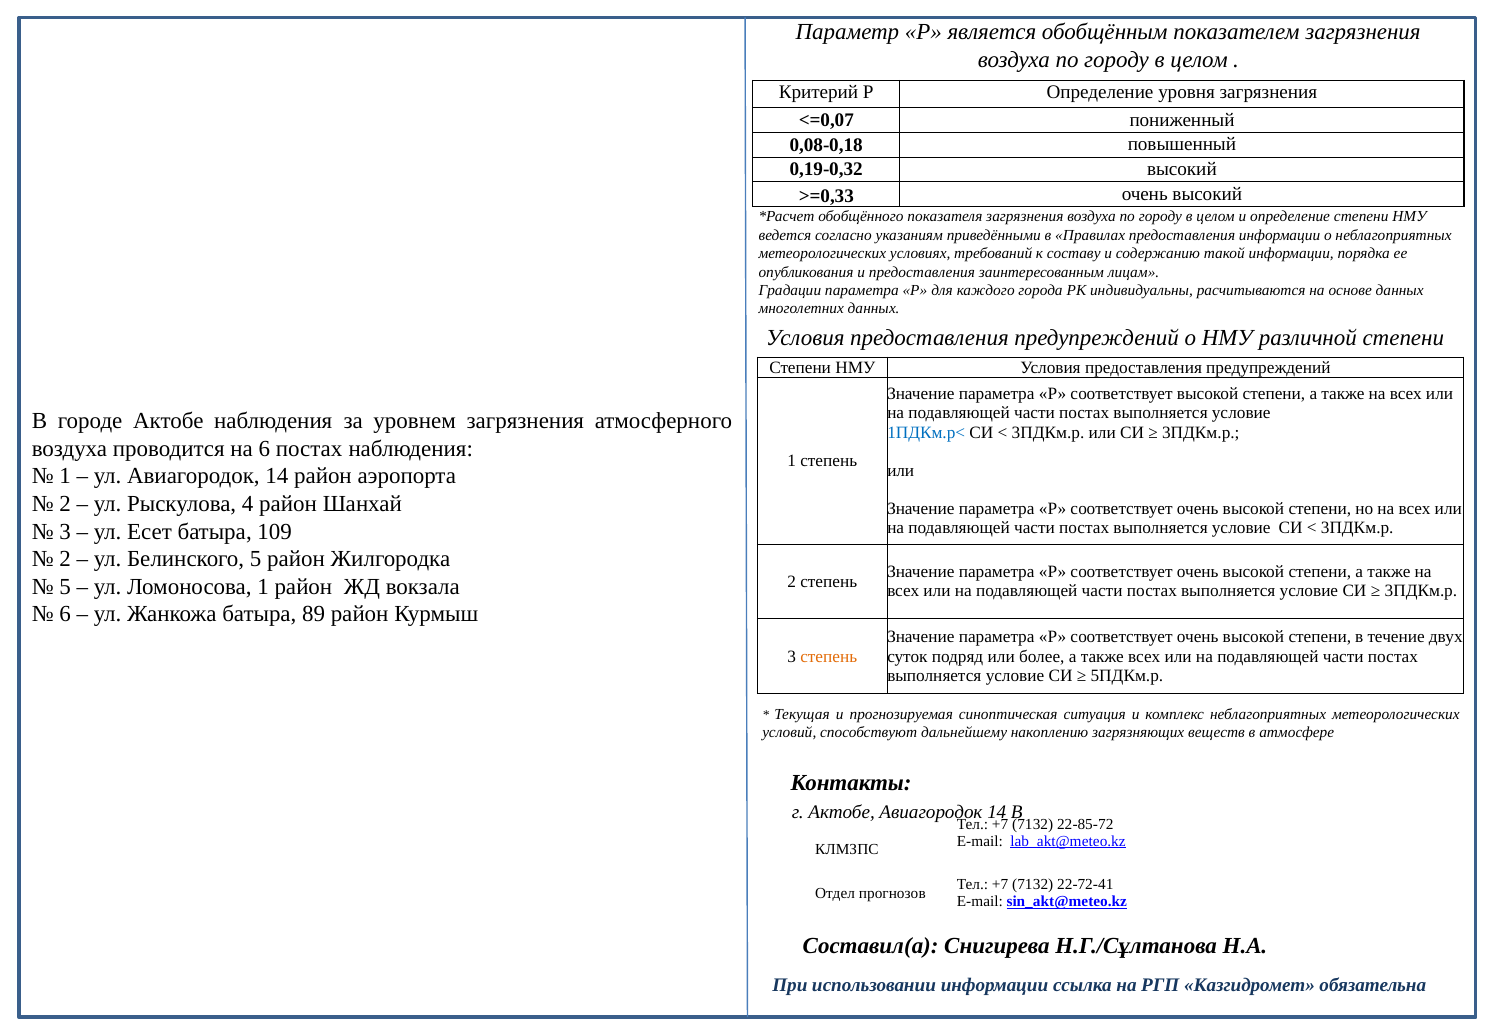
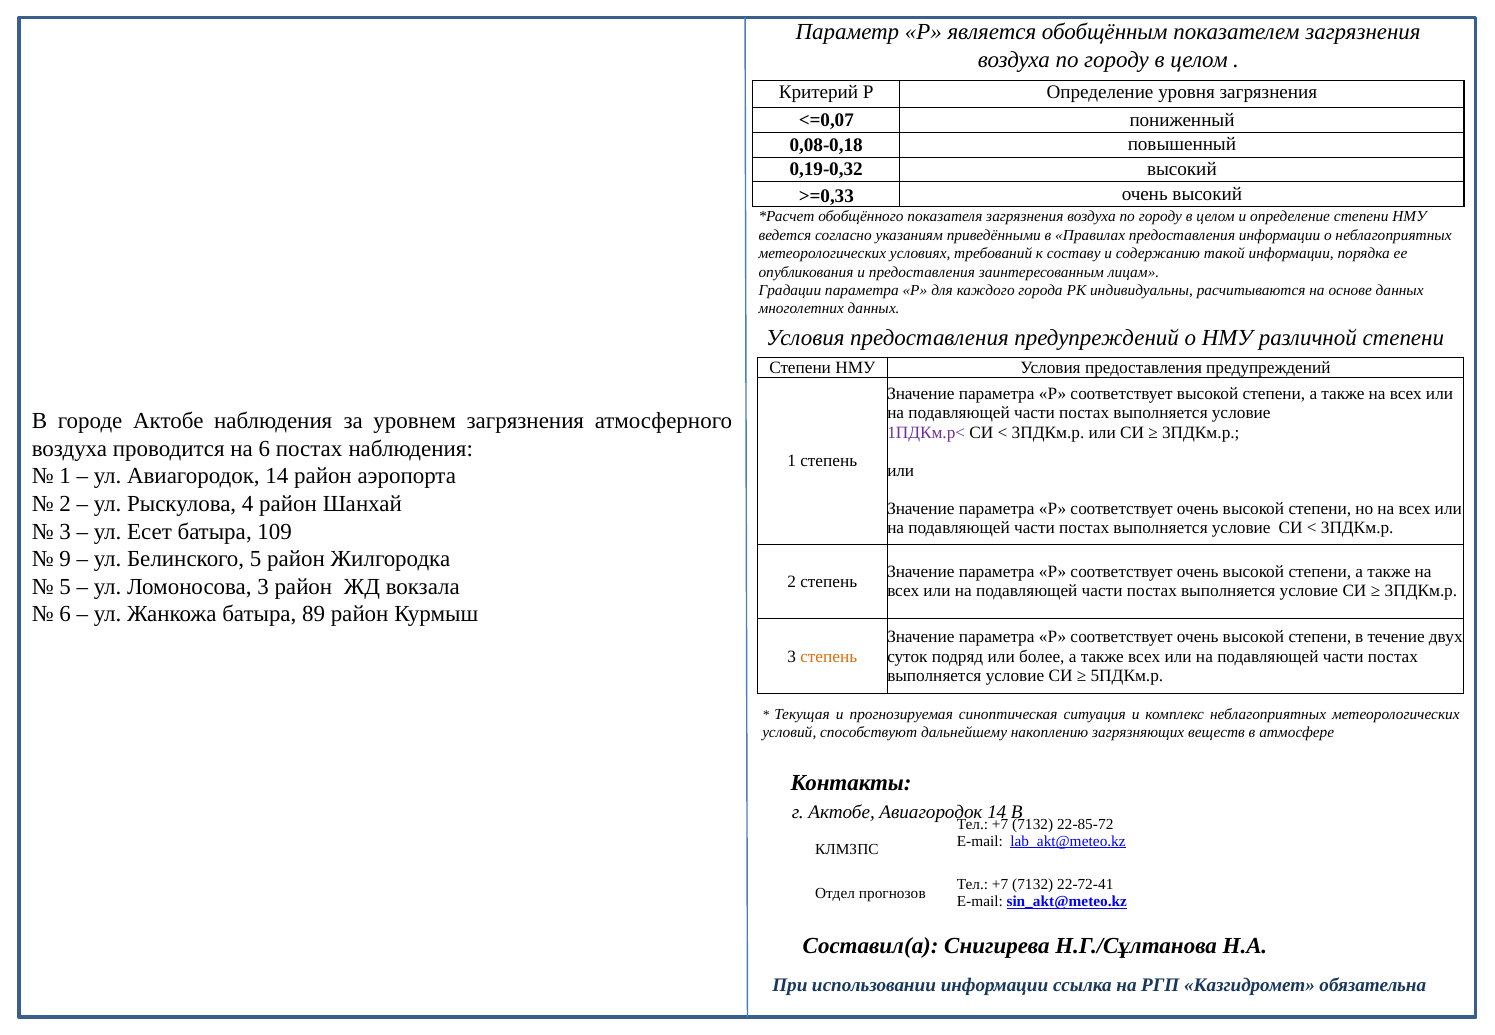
1ПДКм.р< colour: blue -> purple
2 at (65, 559): 2 -> 9
Ломоносова 1: 1 -> 3
